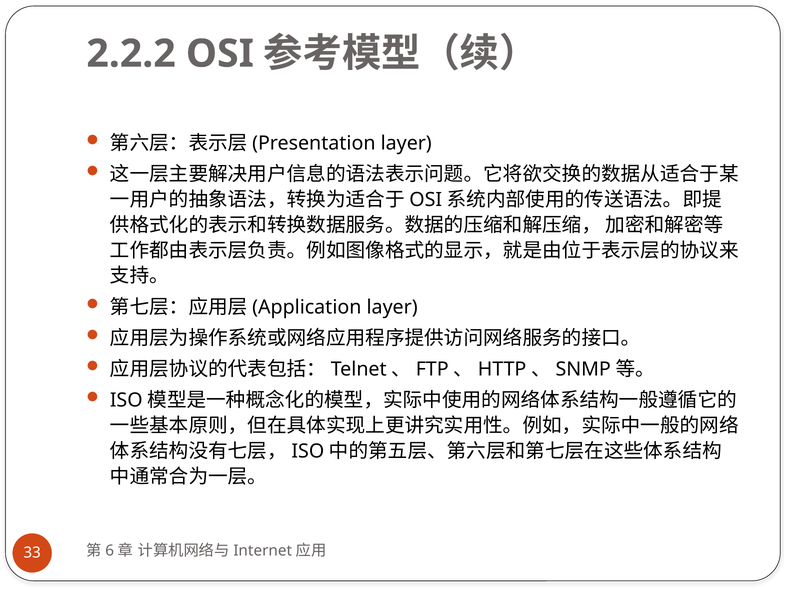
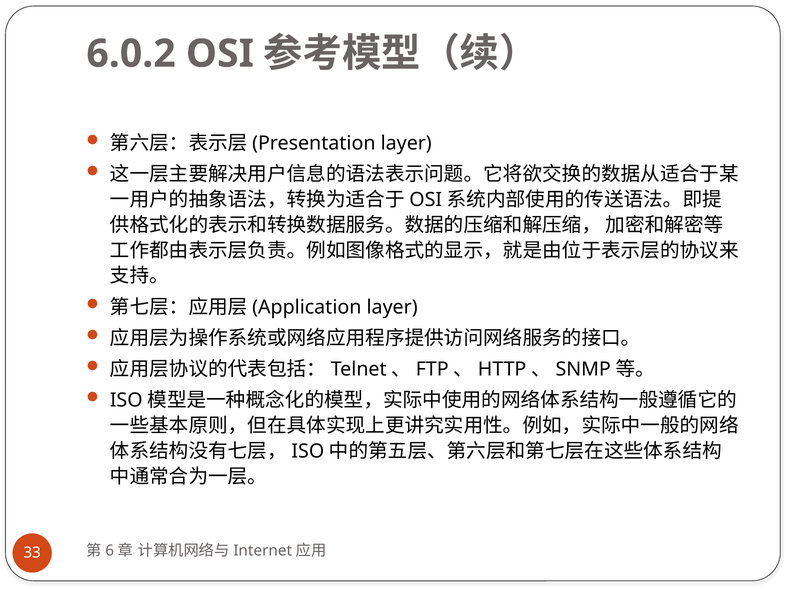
2.2.2: 2.2.2 -> 6.0.2
